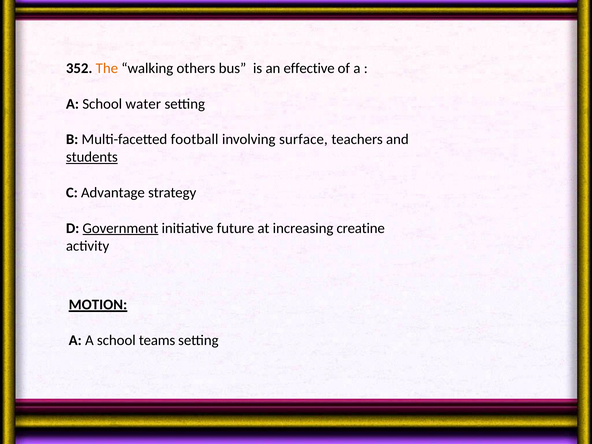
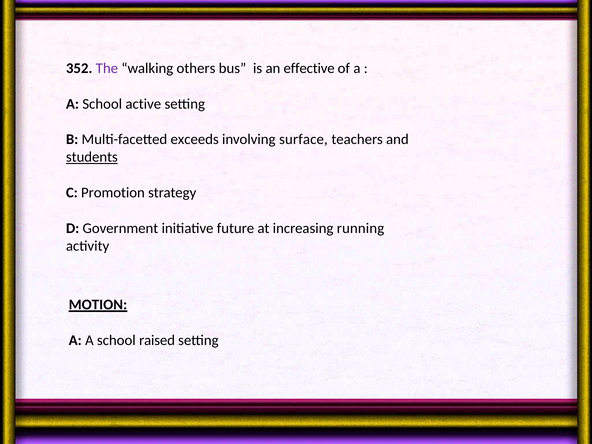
The colour: orange -> purple
water: water -> active
football: football -> exceeds
Advantage: Advantage -> Promotion
Government underline: present -> none
creatine: creatine -> running
teams: teams -> raised
